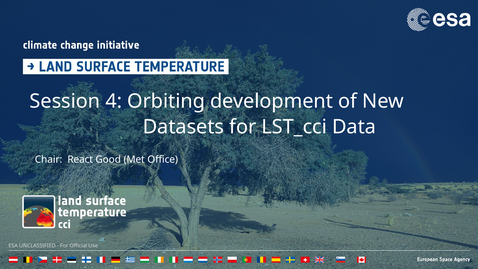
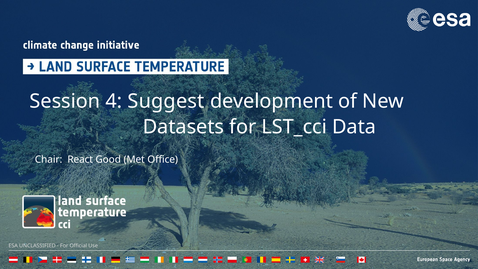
Orbiting: Orbiting -> Suggest
